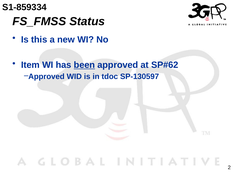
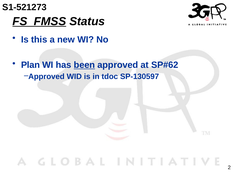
S1-859334: S1-859334 -> S1-521273
FS_FMSS underline: none -> present
Item: Item -> Plan
